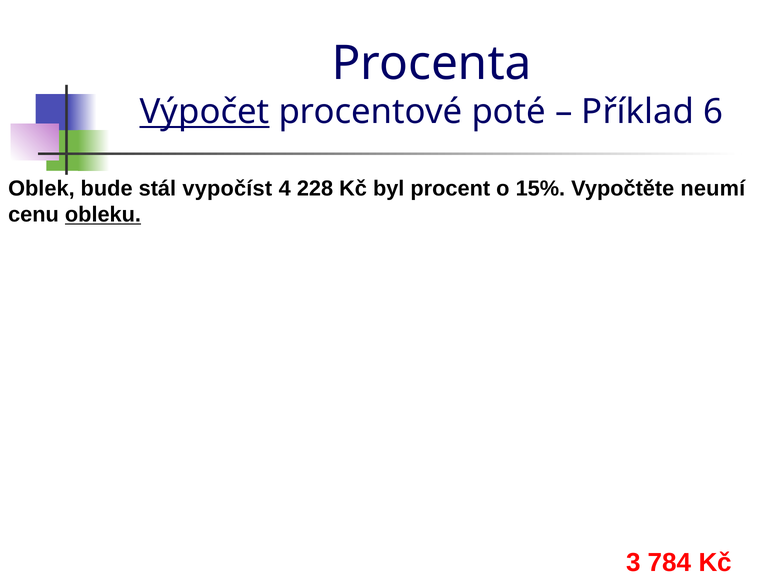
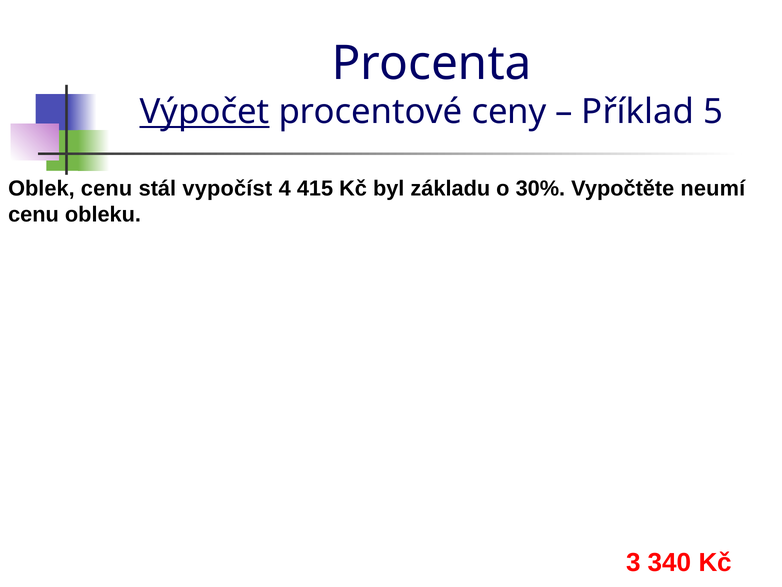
poté: poté -> ceny
6: 6 -> 5
Oblek bude: bude -> cenu
228: 228 -> 415
procent: procent -> základu
15%: 15% -> 30%
obleku underline: present -> none
784: 784 -> 340
